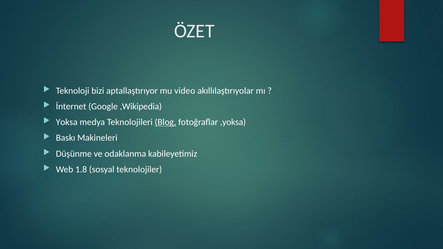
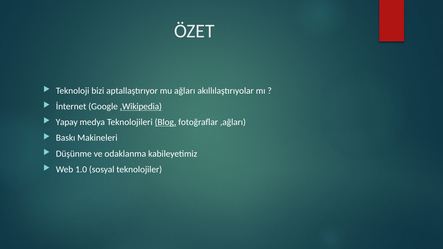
video: video -> ağları
,Wikipedia underline: none -> present
Yoksa: Yoksa -> Yapay
,yoksa: ,yoksa -> ,ağları
1.8: 1.8 -> 1.0
